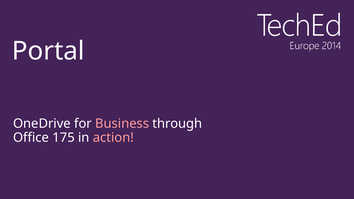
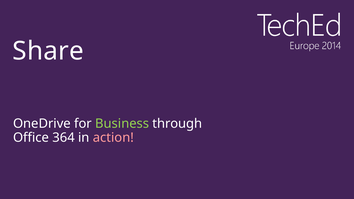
Portal: Portal -> Share
Business colour: pink -> light green
175: 175 -> 364
